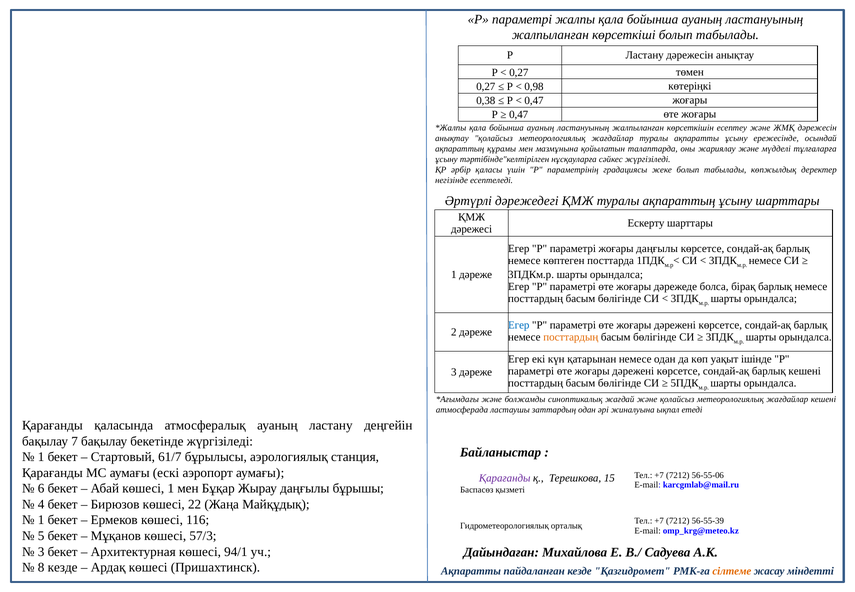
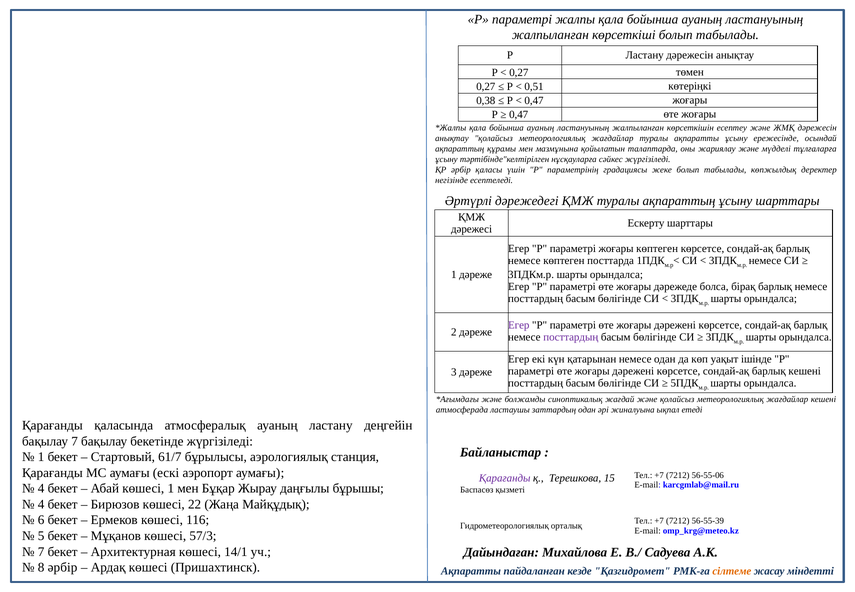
0,98: 0,98 -> 0,51
жоғары даңғылы: даңғылы -> көптеген
Егер at (519, 325) colour: blue -> purple
посттардың at (571, 337) colour: orange -> purple
6 at (41, 488): 6 -> 4
1 at (41, 520): 1 -> 6
3 at (41, 552): 3 -> 7
94/1: 94/1 -> 14/1
8 кезде: кезде -> әрбір
